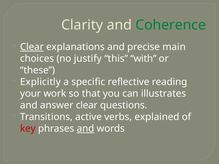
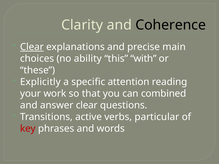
Coherence colour: green -> black
justify: justify -> ability
reflective: reflective -> attention
illustrates: illustrates -> combined
explained: explained -> particular
and at (85, 129) underline: present -> none
